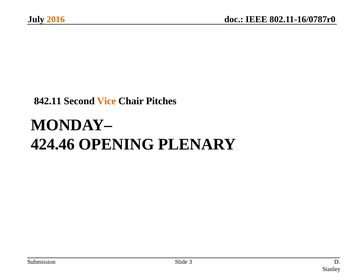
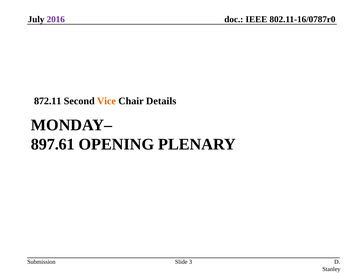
2016 colour: orange -> purple
842.11: 842.11 -> 872.11
Pitches: Pitches -> Details
424.46: 424.46 -> 897.61
